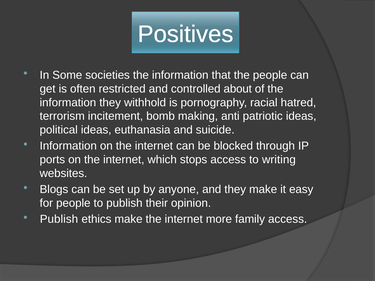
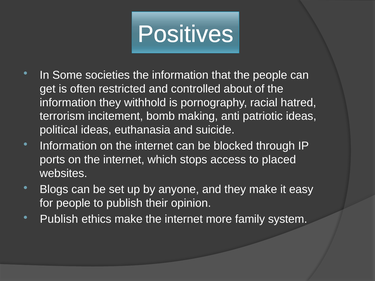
writing: writing -> placed
family access: access -> system
